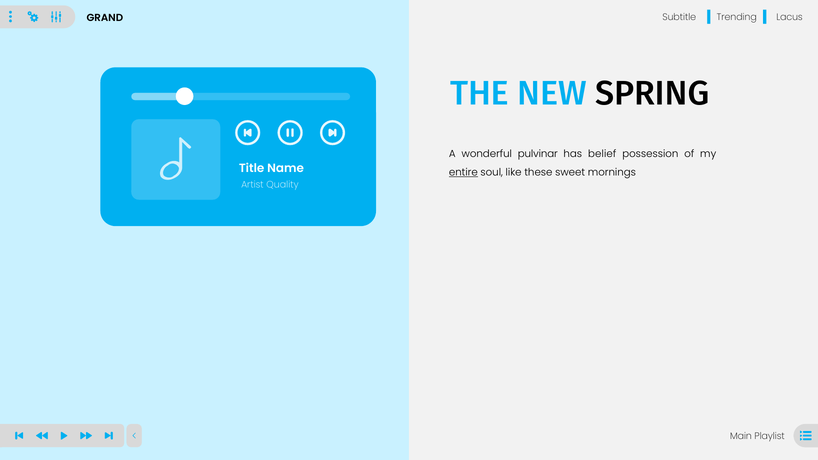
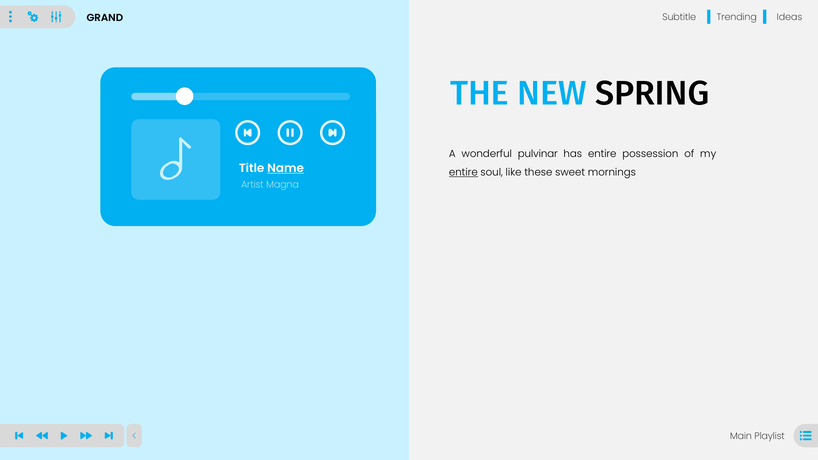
Lacus: Lacus -> Ideas
has belief: belief -> entire
Name underline: none -> present
Quality: Quality -> Magna
